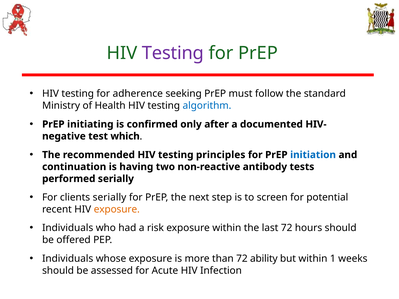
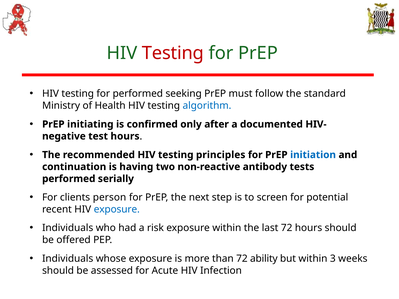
Testing at (173, 53) colour: purple -> red
for adherence: adherence -> performed
test which: which -> hours
clients serially: serially -> person
exposure at (117, 209) colour: orange -> blue
1: 1 -> 3
